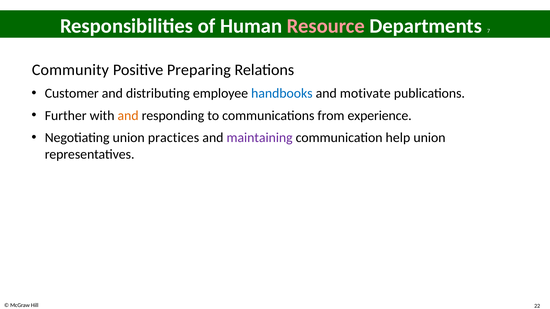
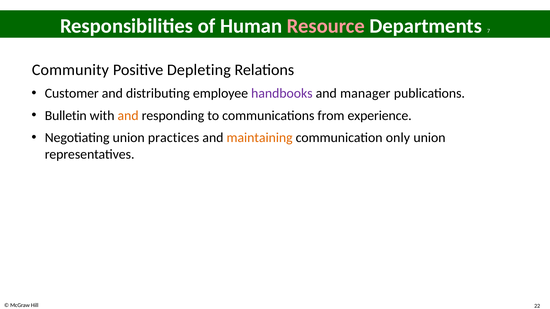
Preparing: Preparing -> Depleting
handbooks colour: blue -> purple
motivate: motivate -> manager
Further: Further -> Bulletin
maintaining colour: purple -> orange
help: help -> only
